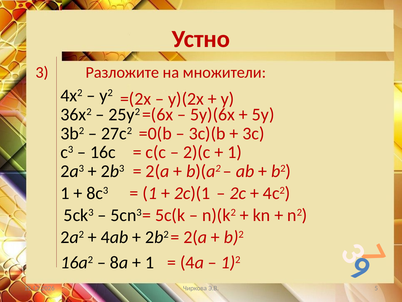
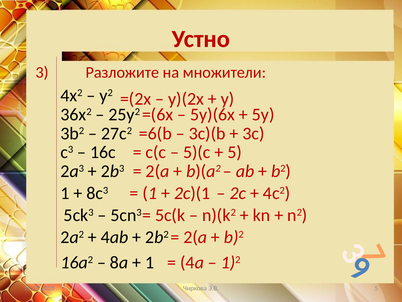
=0(b: =0(b -> =6(b
2)(c: 2)(c -> 5)(c
1 at (235, 152): 1 -> 5
